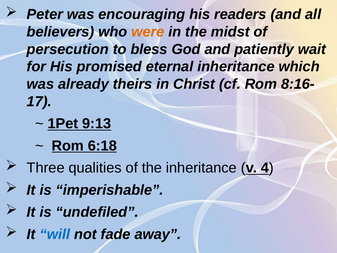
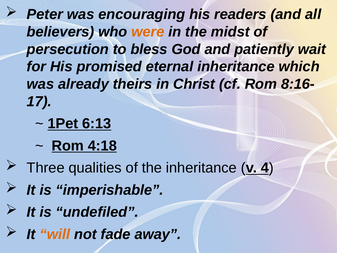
9:13: 9:13 -> 6:13
6:18: 6:18 -> 4:18
will colour: blue -> orange
